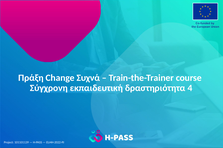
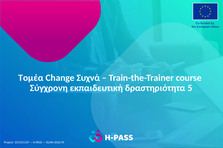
Πράξη: Πράξη -> Τομέα
4: 4 -> 5
